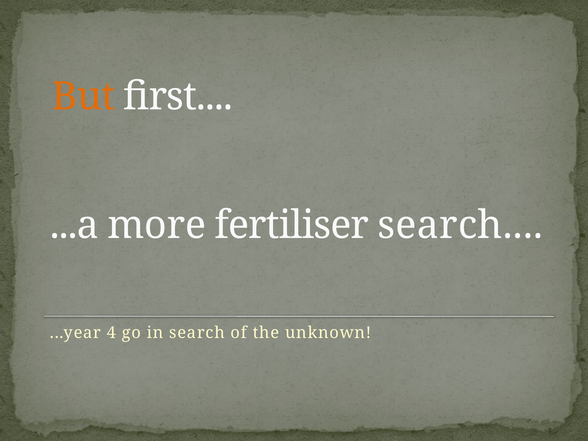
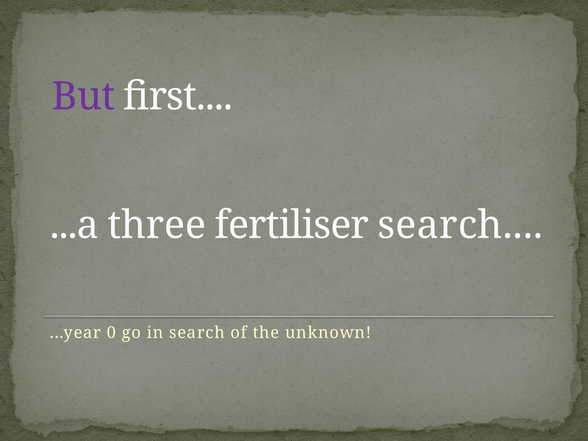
But colour: orange -> purple
more: more -> three
4: 4 -> 0
